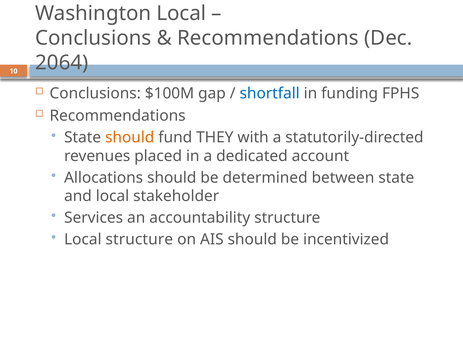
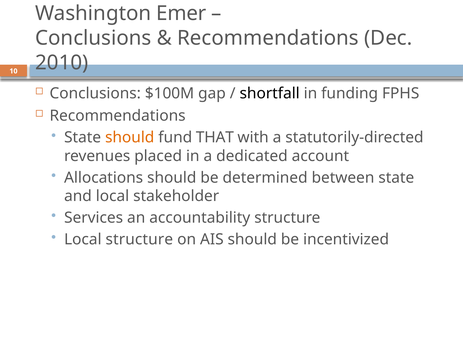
Washington Local: Local -> Emer
2064: 2064 -> 2010
shortfall colour: blue -> black
THEY: THEY -> THAT
